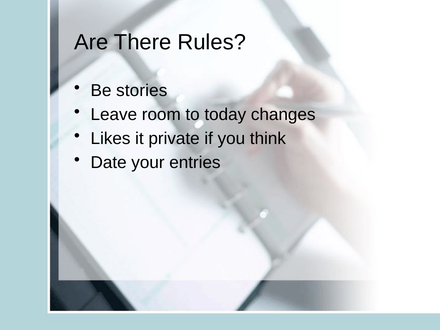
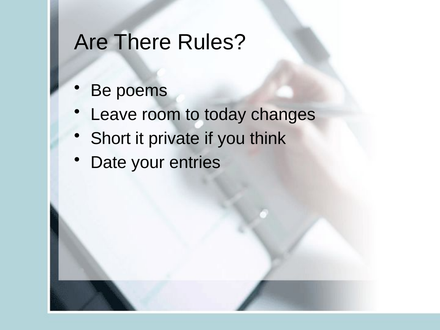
stories: stories -> poems
Likes: Likes -> Short
